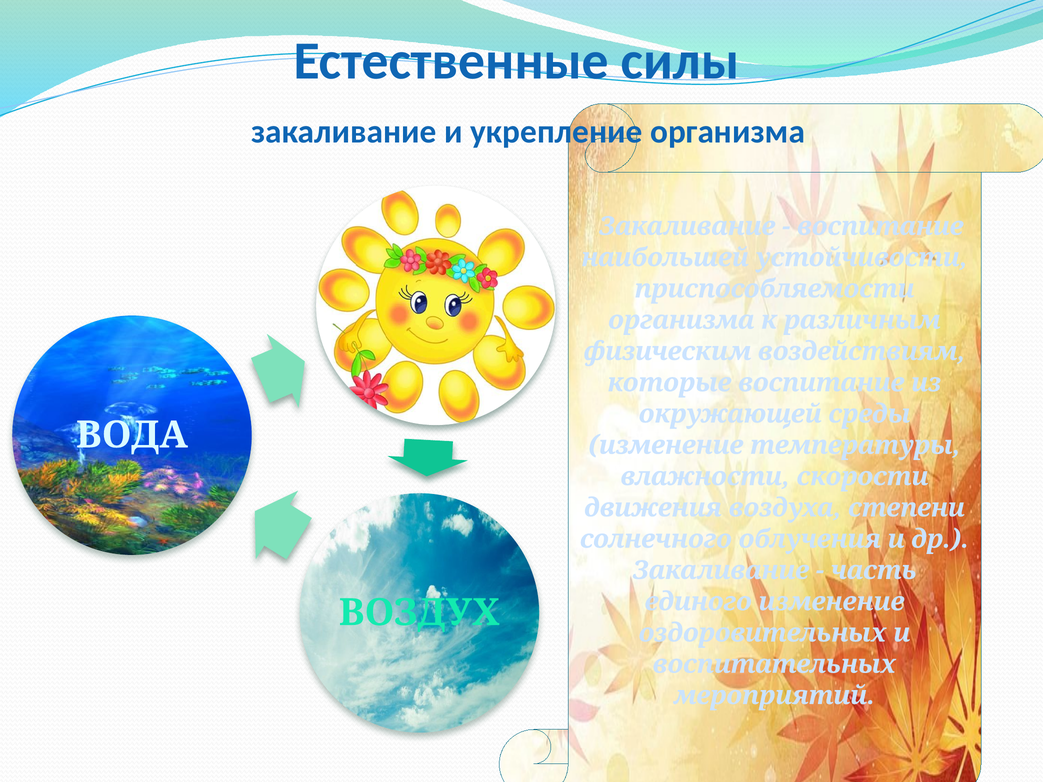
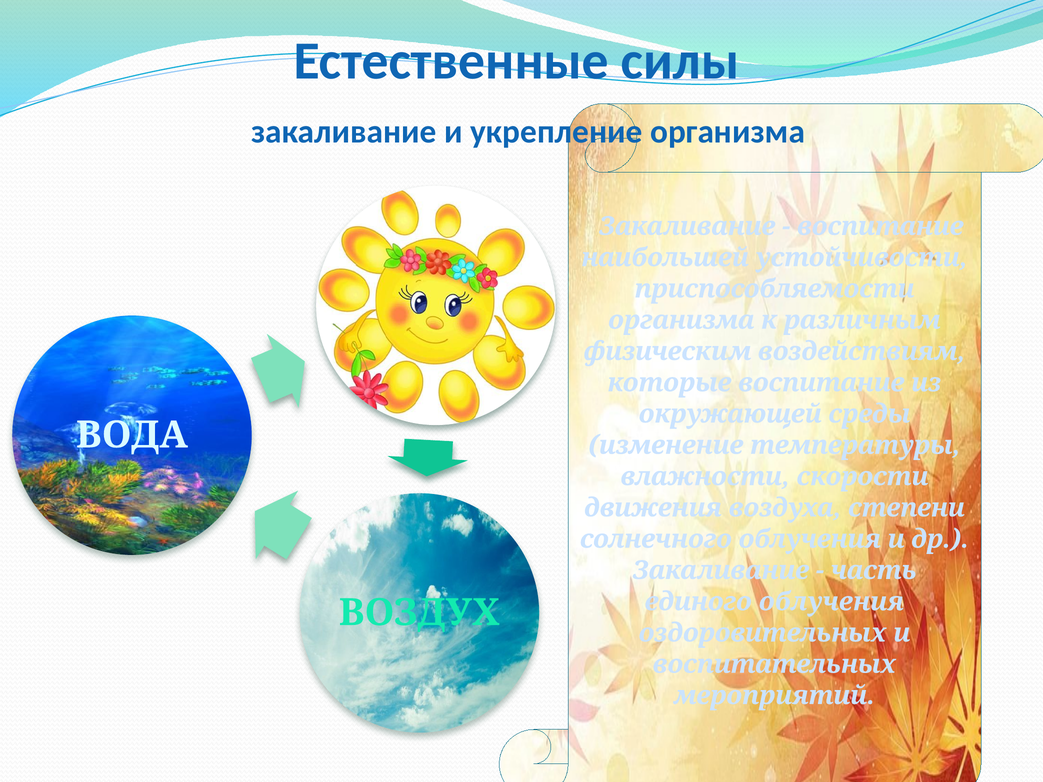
единого изменение: изменение -> облучения
